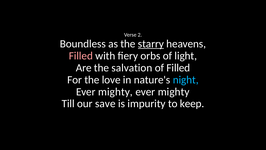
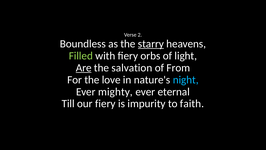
Filled at (81, 56) colour: pink -> light green
Are underline: none -> present
of Filled: Filled -> From
mighty at (174, 92): mighty -> eternal
our save: save -> fiery
keep: keep -> faith
